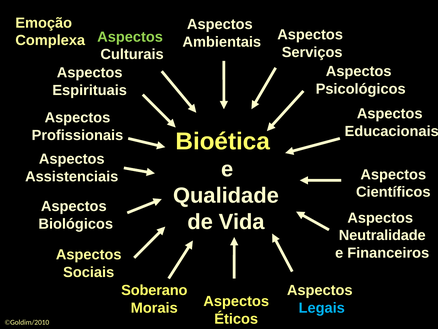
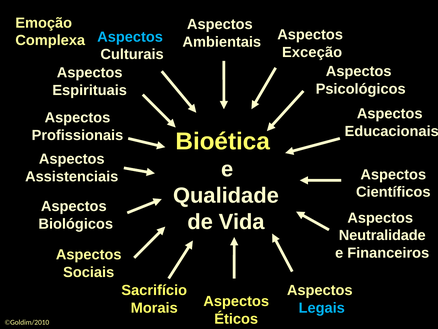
Aspectos at (130, 37) colour: light green -> light blue
Serviços: Serviços -> Exceção
Soberano: Soberano -> Sacrifício
